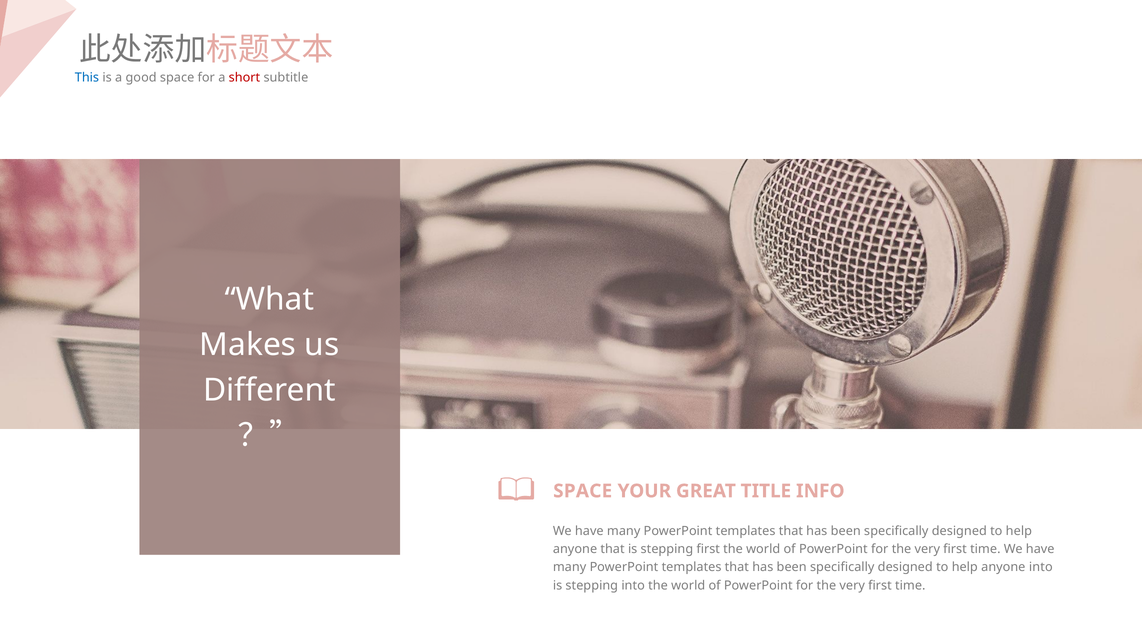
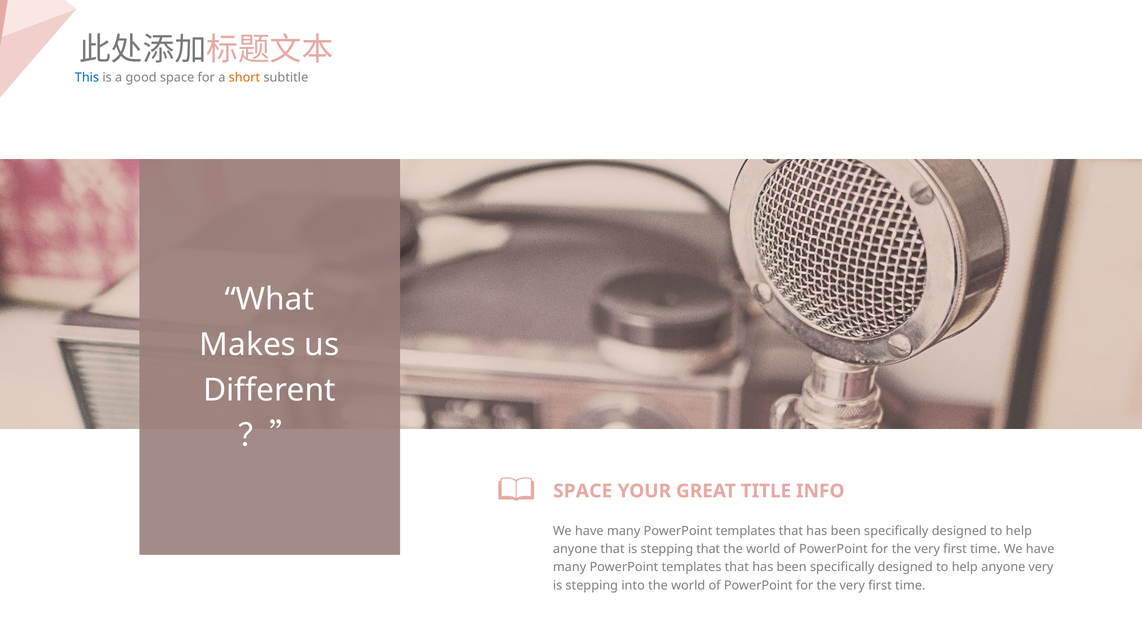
short colour: red -> orange
stepping first: first -> that
anyone into: into -> very
